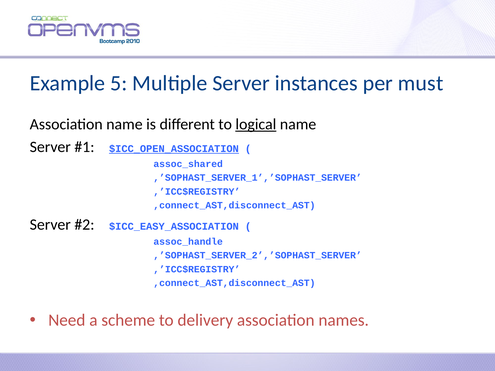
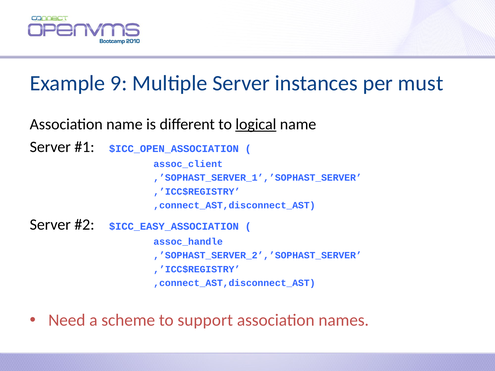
5: 5 -> 9
$ICC_OPEN_ASSOCIATION underline: present -> none
assoc_shared: assoc_shared -> assoc_client
delivery: delivery -> support
